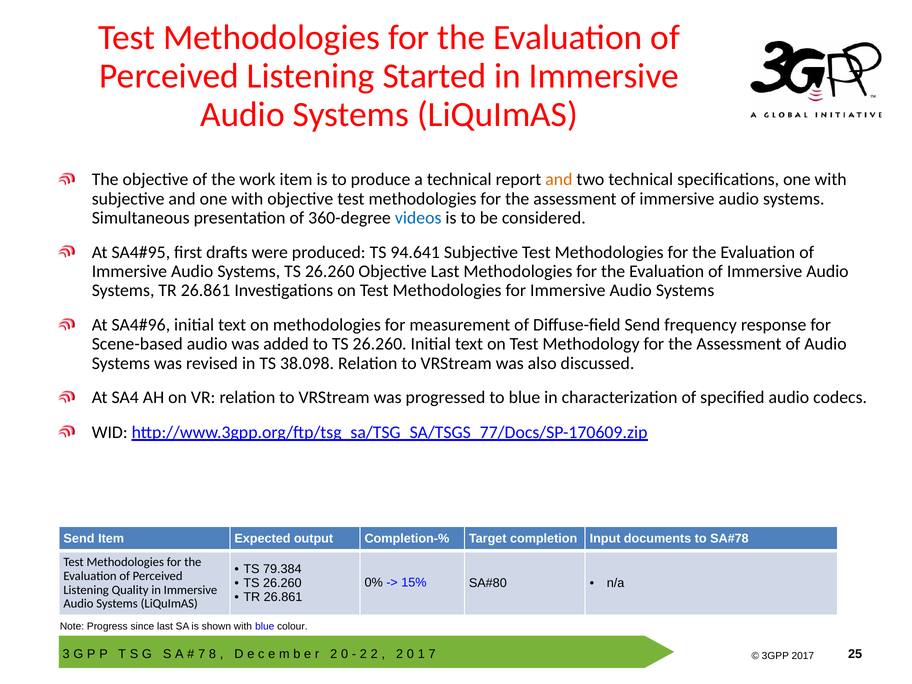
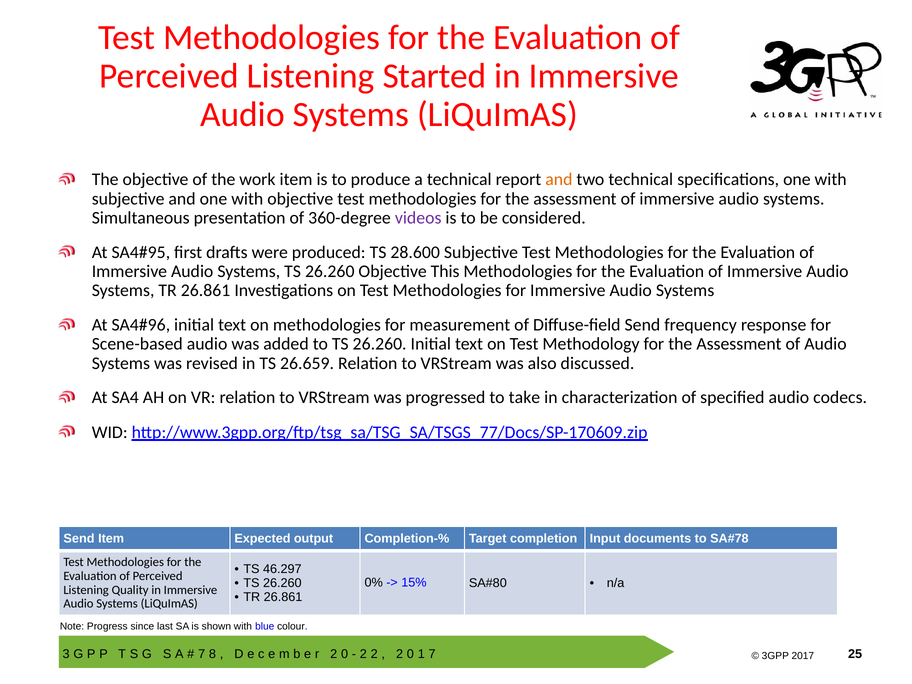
videos colour: blue -> purple
94.641: 94.641 -> 28.600
Objective Last: Last -> This
38.098: 38.098 -> 26.659
to blue: blue -> take
79.384: 79.384 -> 46.297
